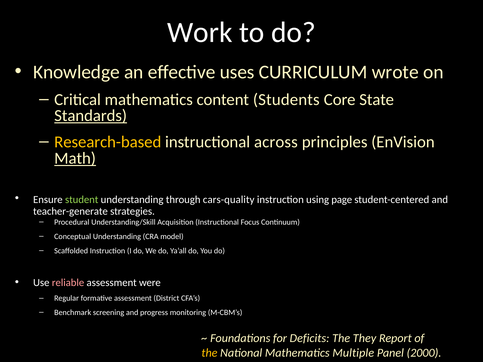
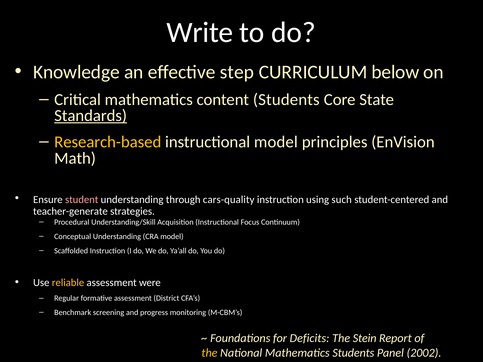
Work: Work -> Write
uses: uses -> step
wrote: wrote -> below
instructional across: across -> model
Math underline: present -> none
student colour: light green -> pink
page: page -> such
reliable colour: pink -> yellow
They: They -> Stein
Mathematics Multiple: Multiple -> Students
2000: 2000 -> 2002
